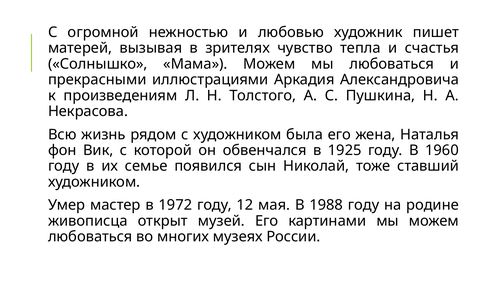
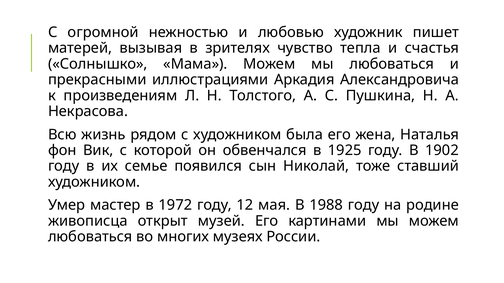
1960: 1960 -> 1902
